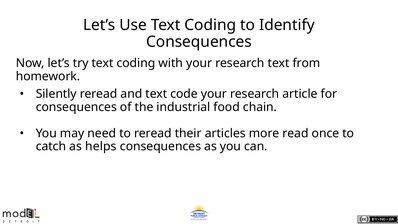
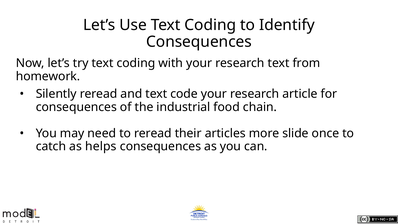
read: read -> slide
